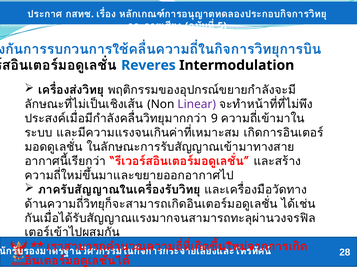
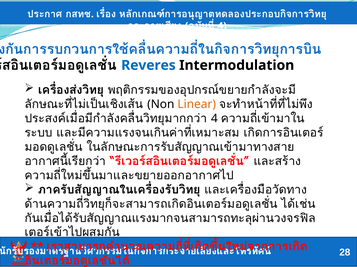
5 at (222, 26): 5 -> 4
Linear colour: purple -> orange
9 at (214, 119): 9 -> 4
